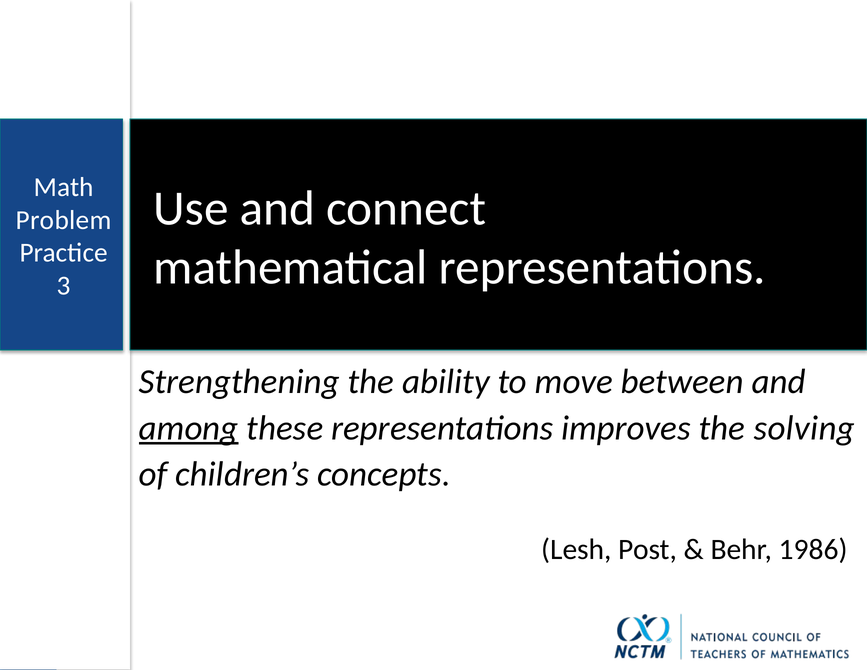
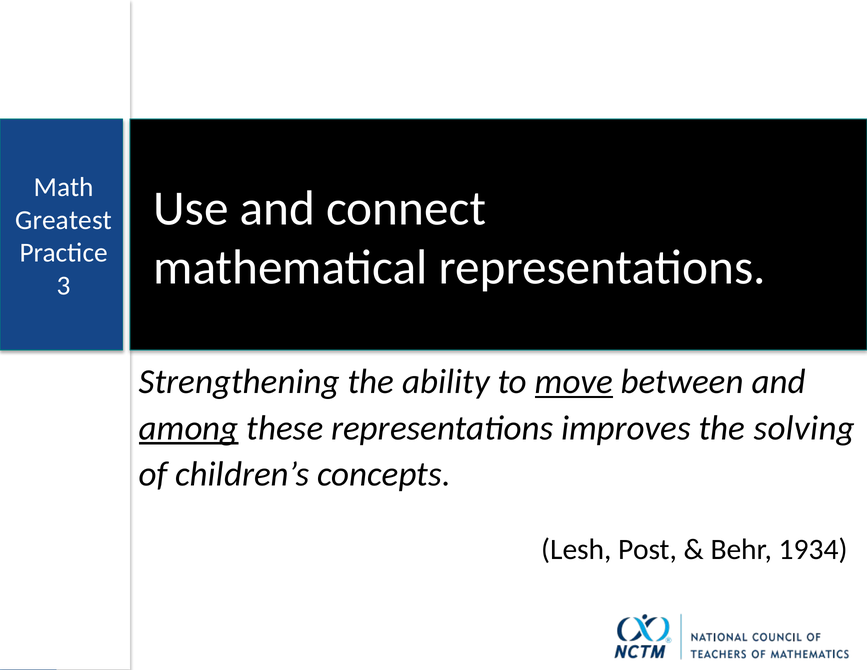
Problem: Problem -> Greatest
move underline: none -> present
1986: 1986 -> 1934
